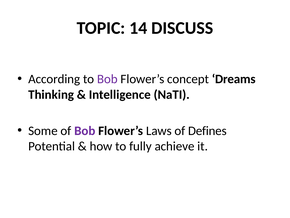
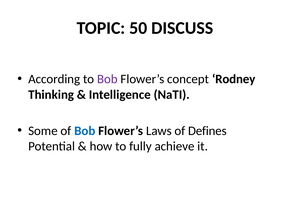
14: 14 -> 50
Dreams: Dreams -> Rodney
Bob at (85, 130) colour: purple -> blue
